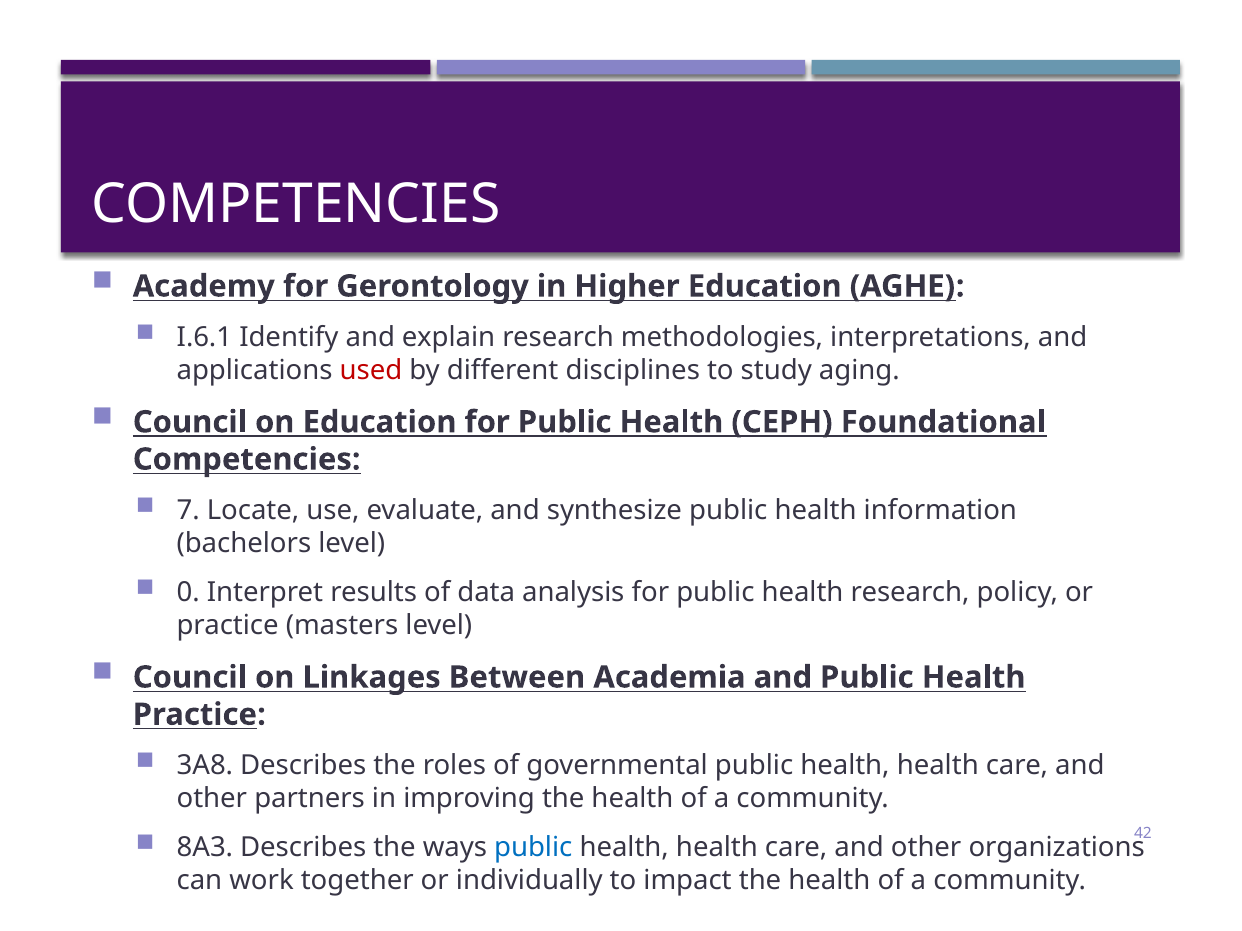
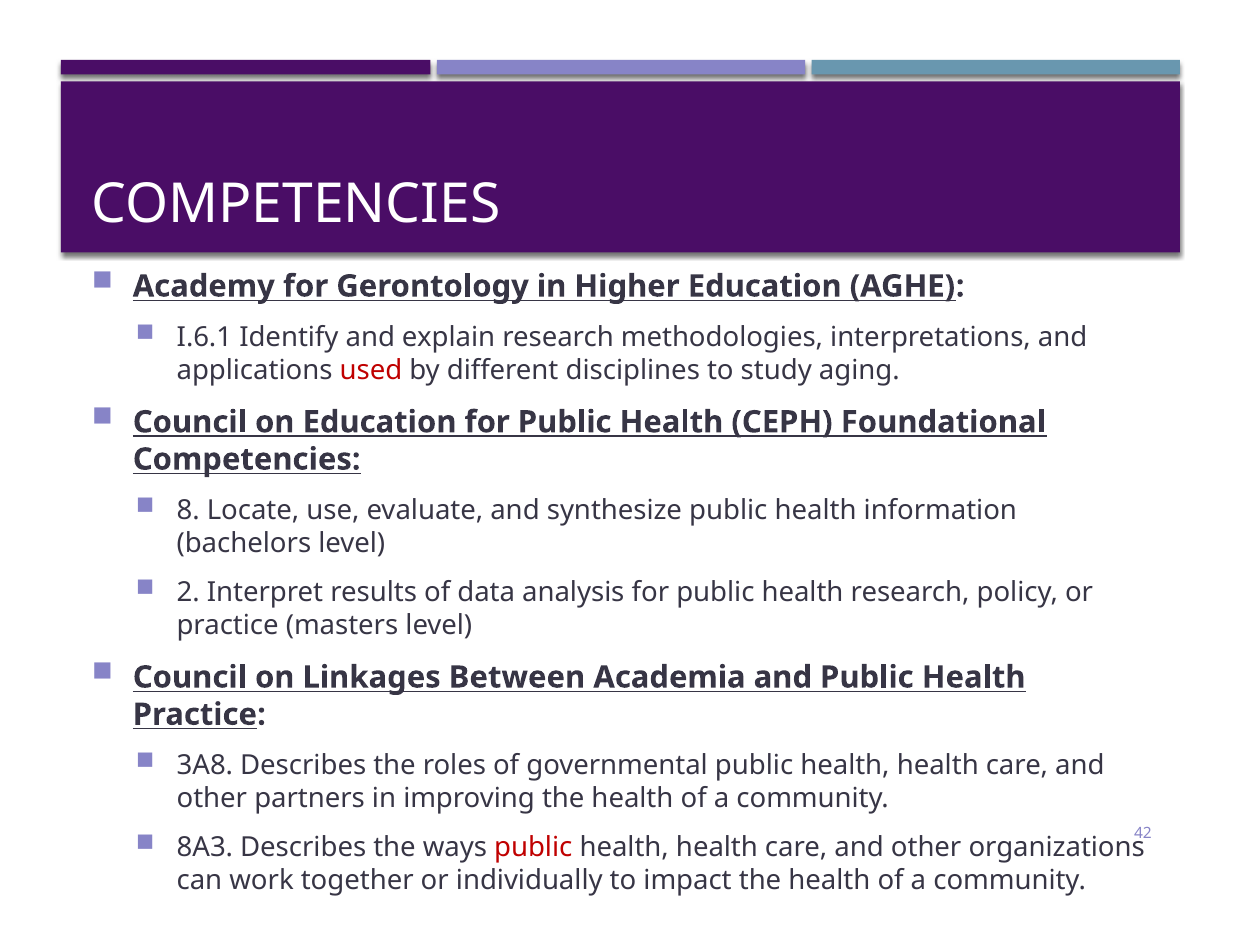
7: 7 -> 8
0: 0 -> 2
public at (533, 848) colour: blue -> red
